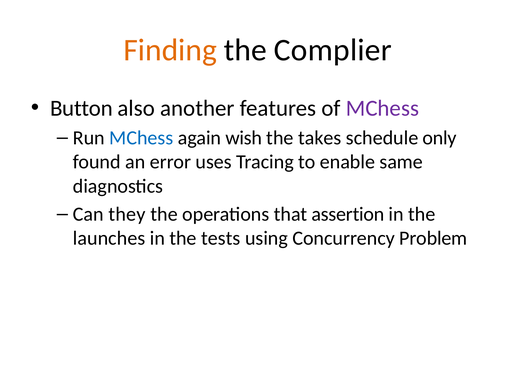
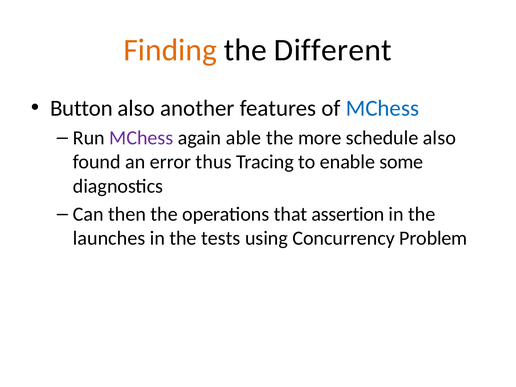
Complier: Complier -> Different
MChess at (382, 108) colour: purple -> blue
MChess at (141, 138) colour: blue -> purple
wish: wish -> able
takes: takes -> more
schedule only: only -> also
uses: uses -> thus
same: same -> some
they: they -> then
